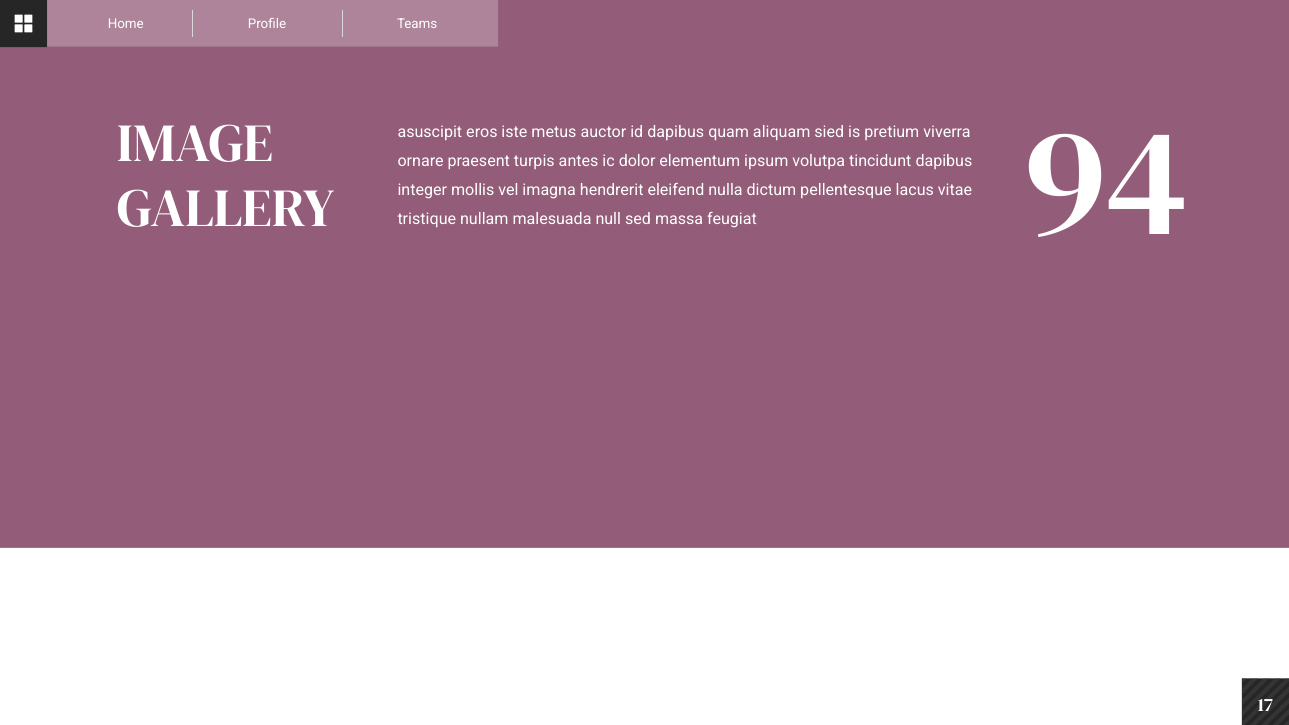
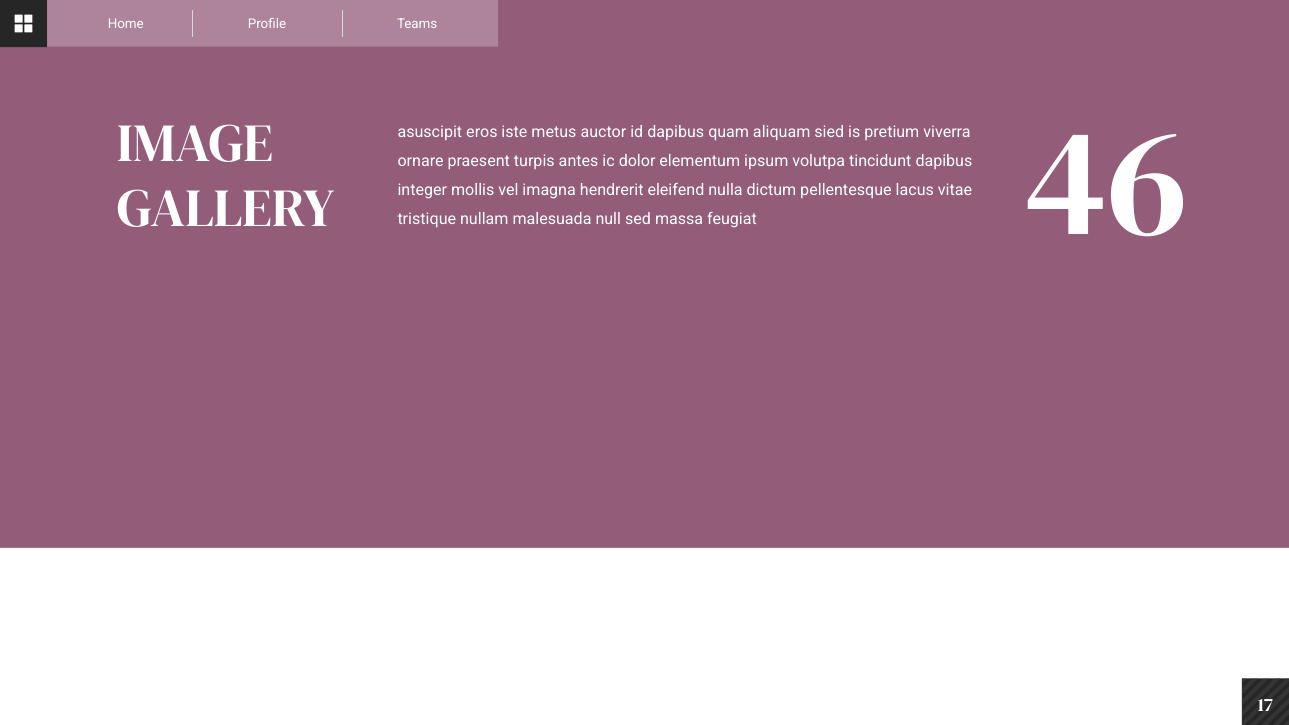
94: 94 -> 46
